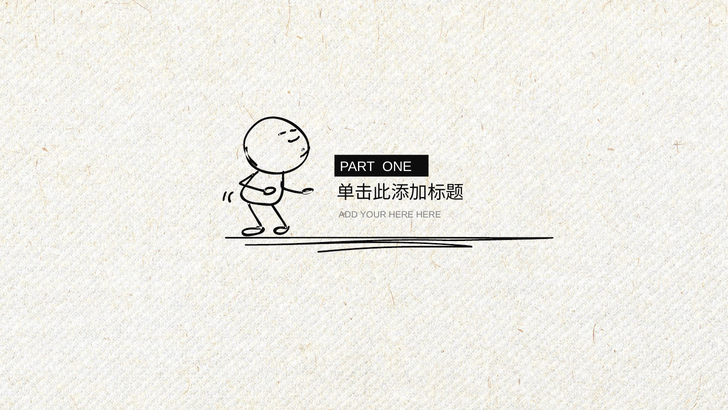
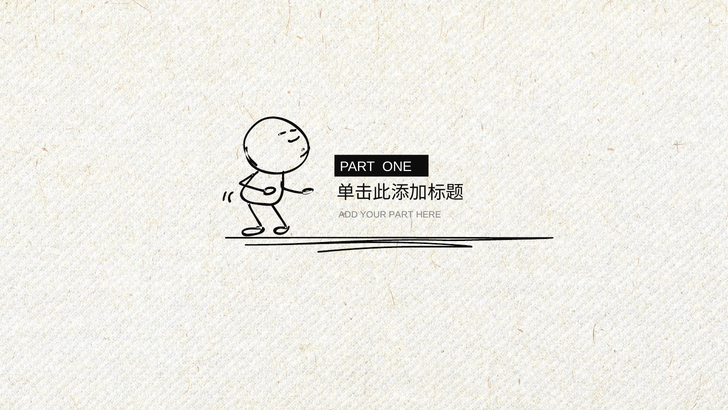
YOUR HERE: HERE -> PART
